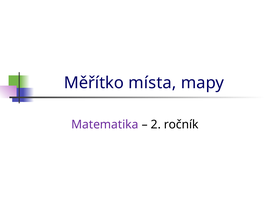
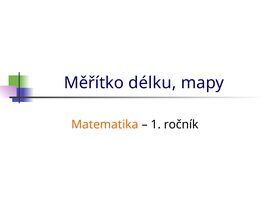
místa: místa -> délku
Matematika colour: purple -> orange
2: 2 -> 1
